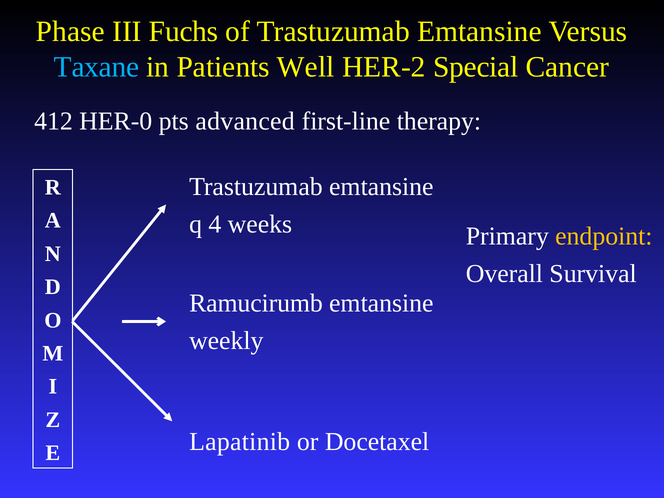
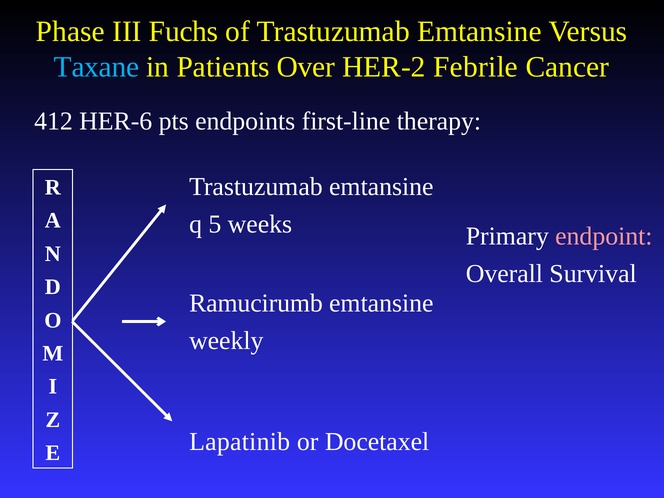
Well: Well -> Over
Special: Special -> Febrile
HER-0: HER-0 -> HER-6
advanced: advanced -> endpoints
4: 4 -> 5
endpoint colour: yellow -> pink
